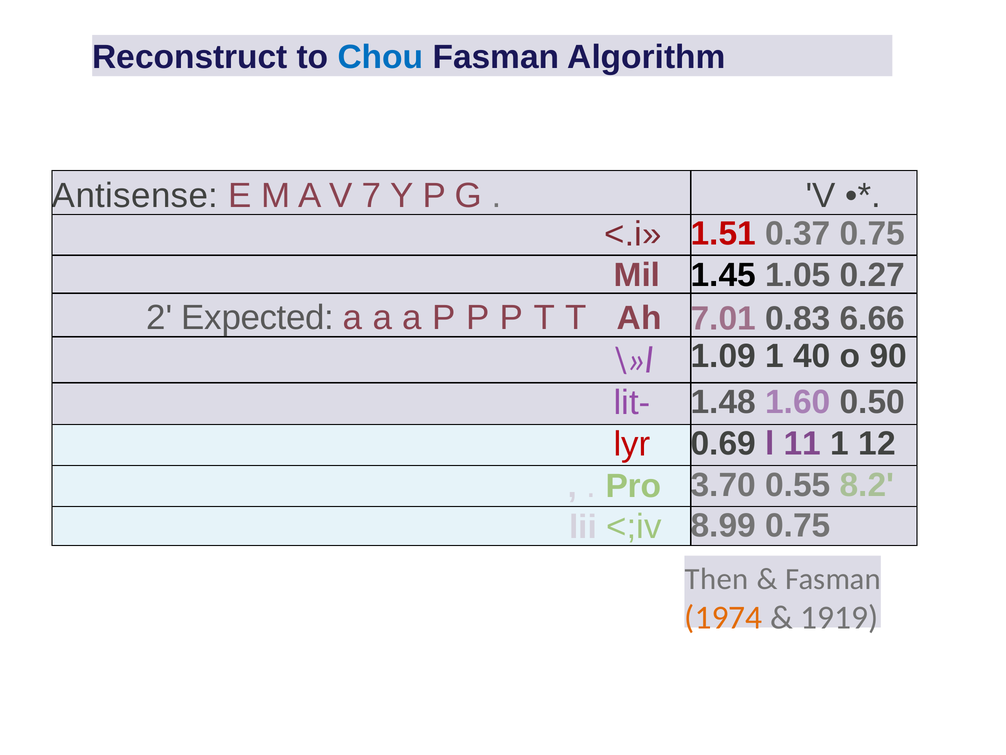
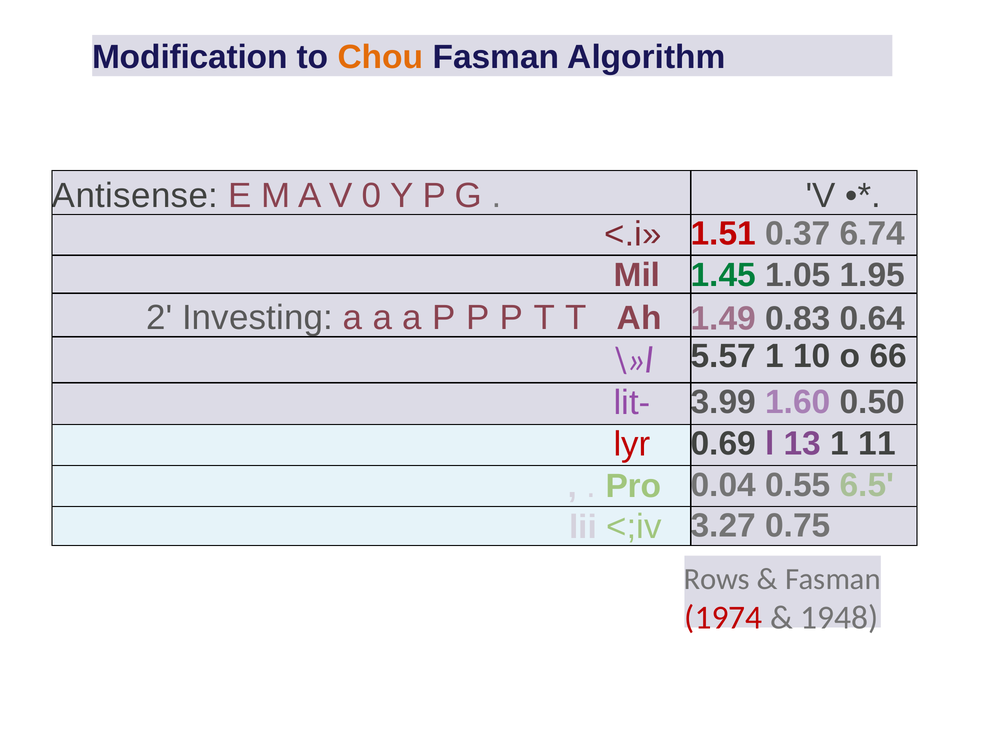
Reconstruct: Reconstruct -> Modification
Chou colour: blue -> orange
7: 7 -> 0
0.37 0.75: 0.75 -> 6.74
1.45 colour: black -> green
0.27: 0.27 -> 1.95
Expected: Expected -> Investing
7.01: 7.01 -> 1.49
6.66: 6.66 -> 0.64
1.09: 1.09 -> 5.57
40: 40 -> 10
90: 90 -> 66
1.48: 1.48 -> 3.99
11: 11 -> 13
12: 12 -> 11
3.70: 3.70 -> 0.04
8.2: 8.2 -> 6.5
8.99: 8.99 -> 3.27
Then: Then -> Rows
1974 colour: orange -> red
1919: 1919 -> 1948
